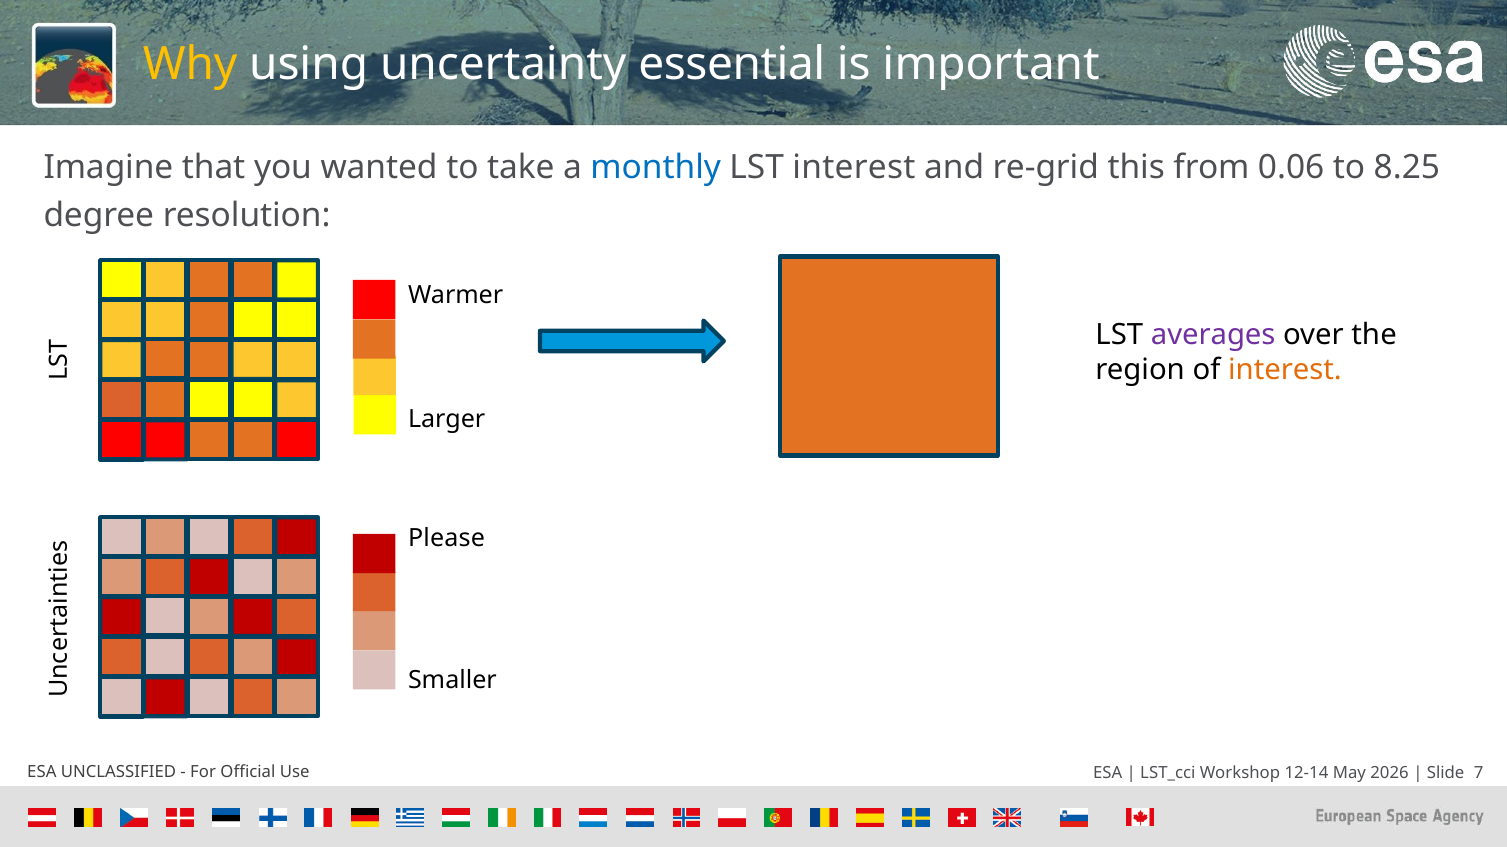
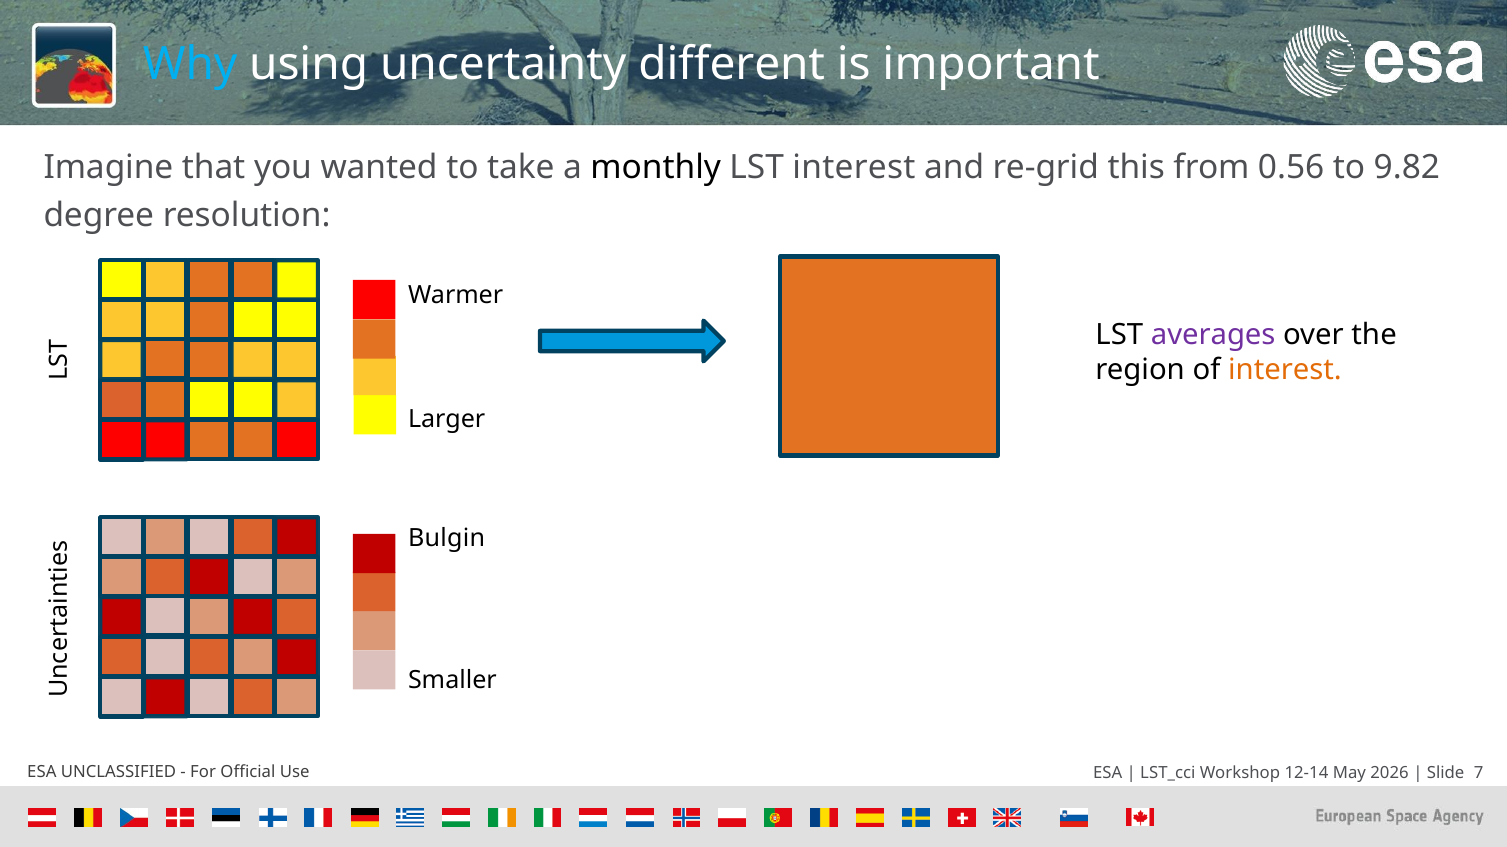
Why colour: yellow -> light blue
essential: essential -> different
monthly colour: blue -> black
0.06: 0.06 -> 0.56
8.25: 8.25 -> 9.82
Please: Please -> Bulgin
